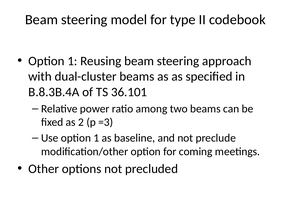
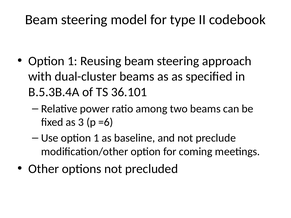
B.8.3B.4A: B.8.3B.4A -> B.5.3B.4A
2: 2 -> 3
=3: =3 -> =6
